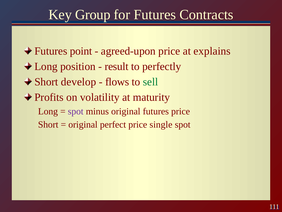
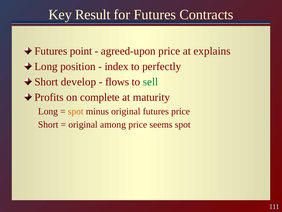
Group: Group -> Result
result: result -> index
volatility: volatility -> complete
spot at (76, 111) colour: purple -> orange
perfect: perfect -> among
single: single -> seems
